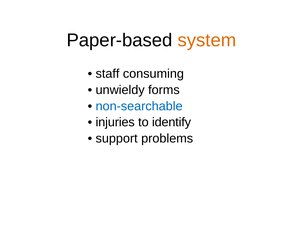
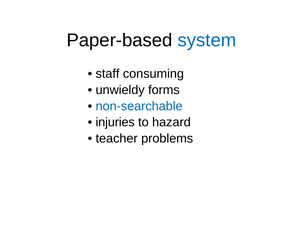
system colour: orange -> blue
identify: identify -> hazard
support: support -> teacher
